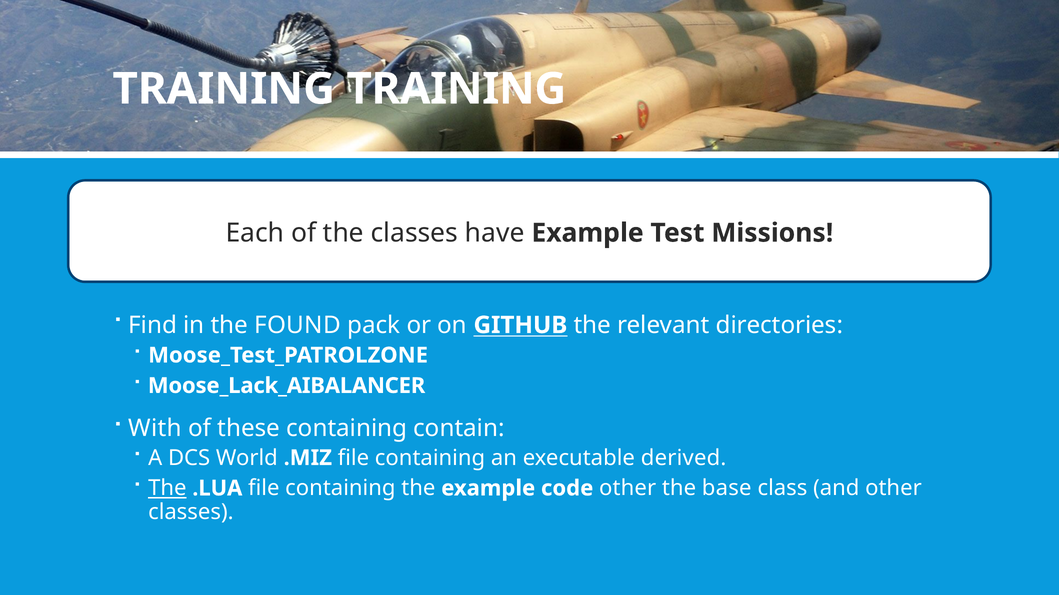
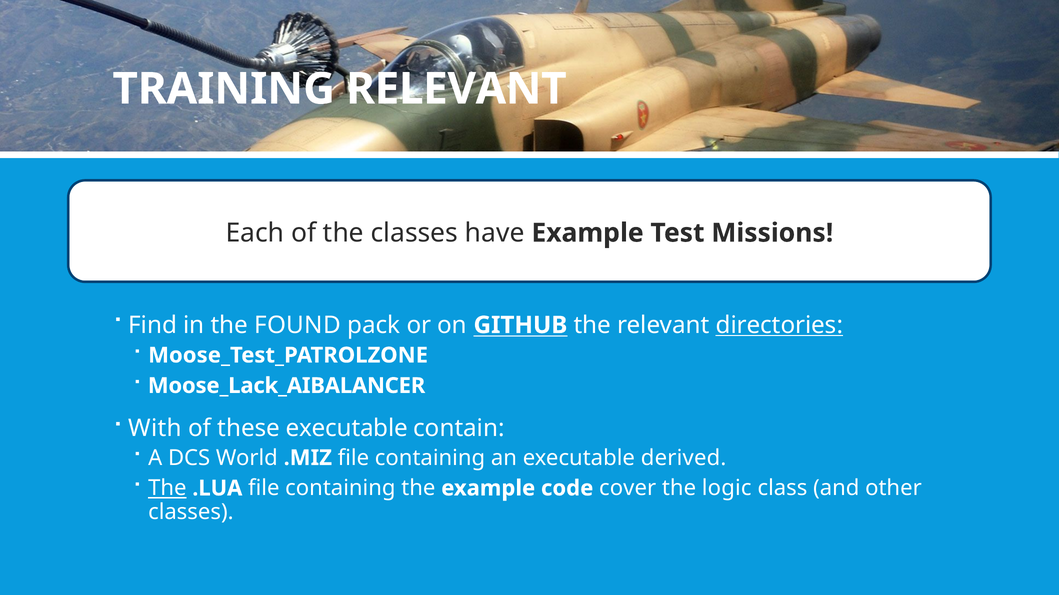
TRAINING TRAINING: TRAINING -> RELEVANT
directories underline: none -> present
these containing: containing -> executable
code other: other -> cover
base: base -> logic
